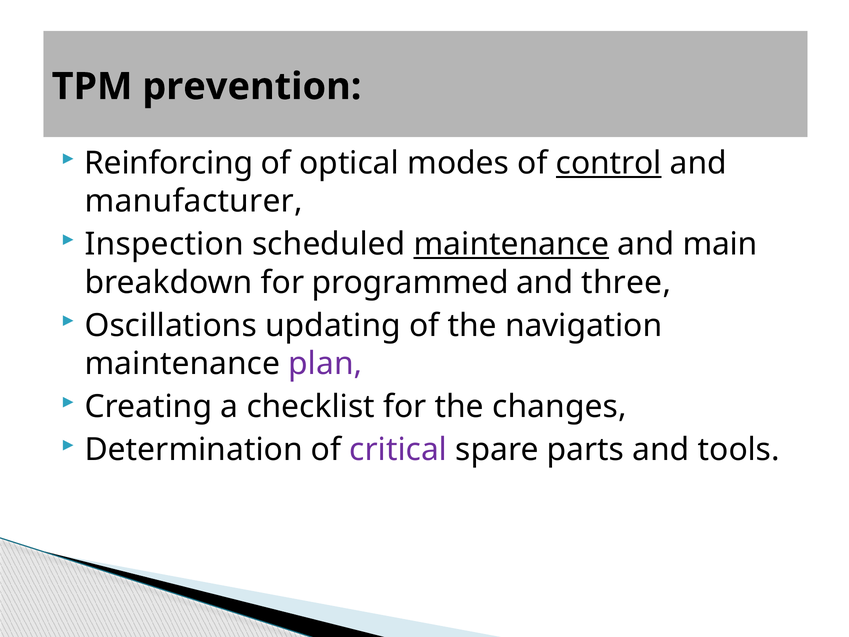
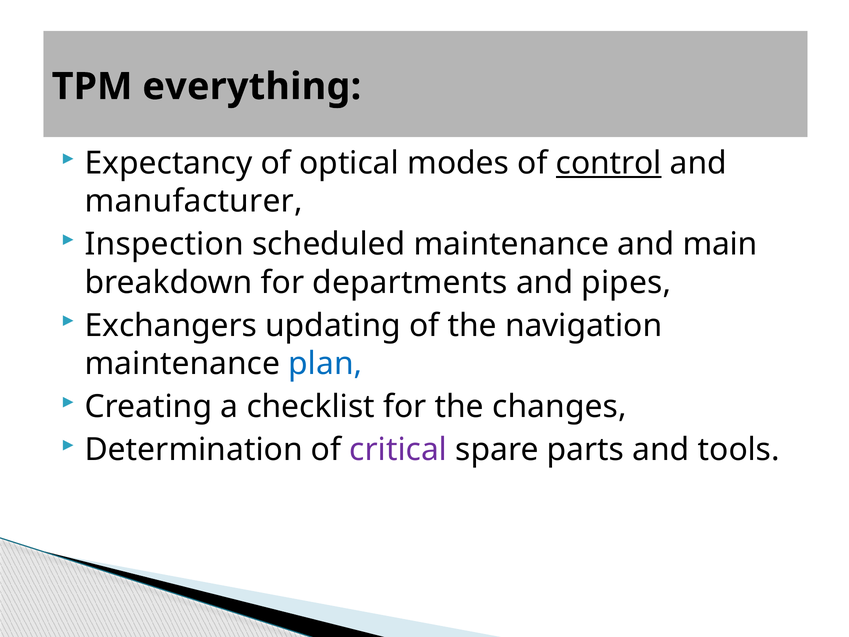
prevention: prevention -> everything
Reinforcing: Reinforcing -> Expectancy
maintenance at (511, 244) underline: present -> none
programmed: programmed -> departments
three: three -> pipes
Oscillations: Oscillations -> Exchangers
plan colour: purple -> blue
